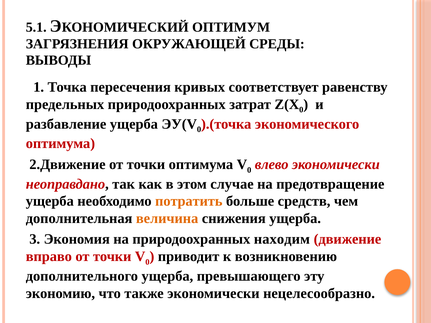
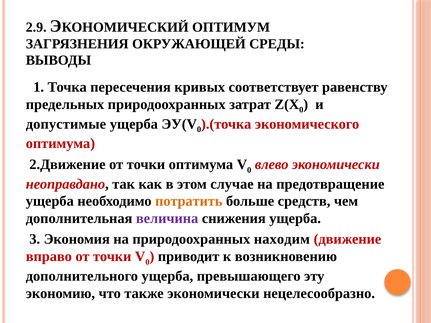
5.1: 5.1 -> 2.9
разбавление: разбавление -> допустимые
величина colour: orange -> purple
